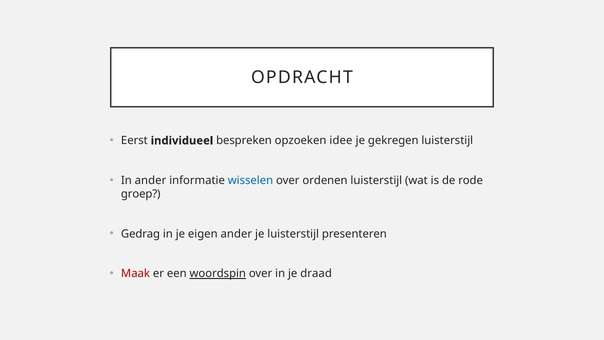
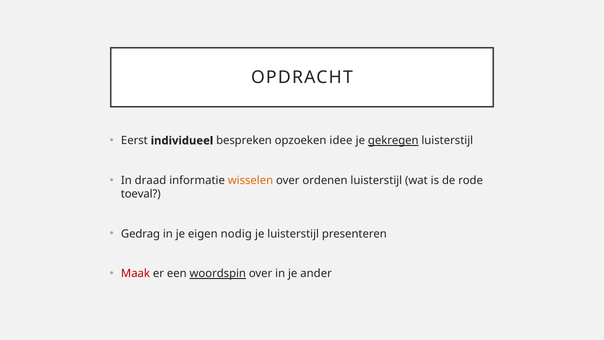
gekregen underline: none -> present
In ander: ander -> draad
wisselen colour: blue -> orange
groep: groep -> toeval
eigen ander: ander -> nodig
draad: draad -> ander
